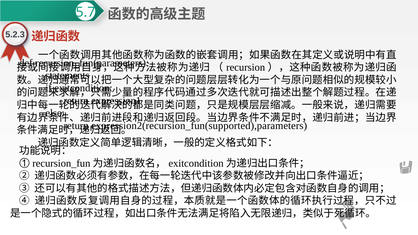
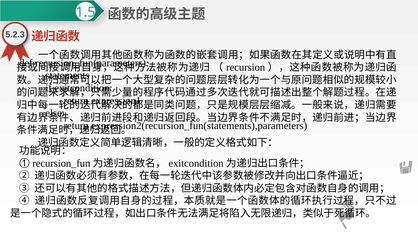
5.7: 5.7 -> 1.5
expression2(recursion_fun(supported),parameters: expression2(recursion_fun(supported),parameters -> expression2(recursion_fun(statements),parameters
